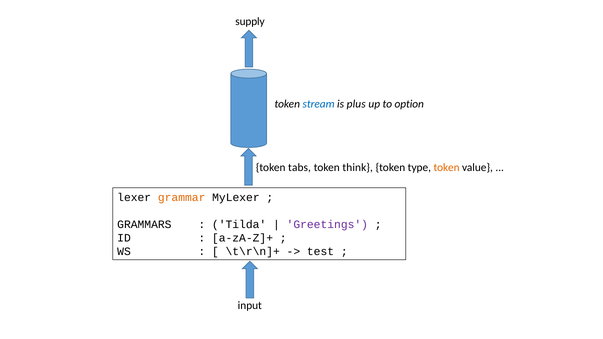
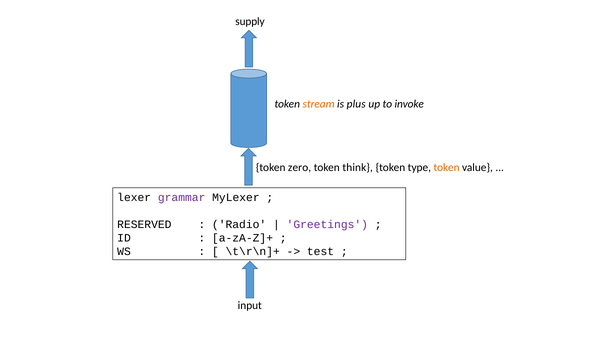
stream colour: blue -> orange
option: option -> invoke
tabs: tabs -> zero
grammar colour: orange -> purple
GRAMMARS: GRAMMARS -> RESERVED
Tilda: Tilda -> Radio
